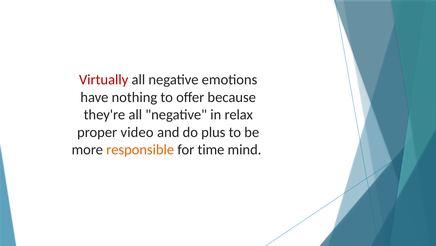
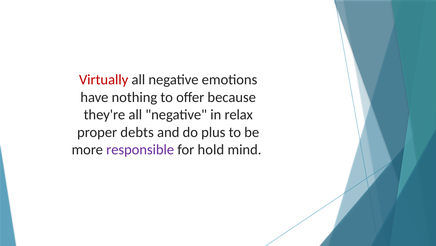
video: video -> debts
responsible colour: orange -> purple
time: time -> hold
